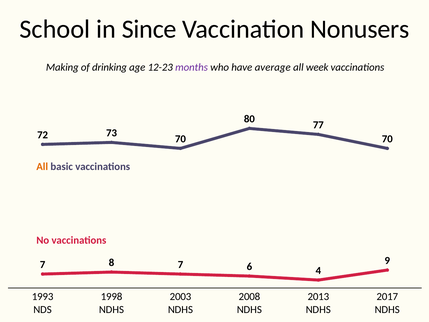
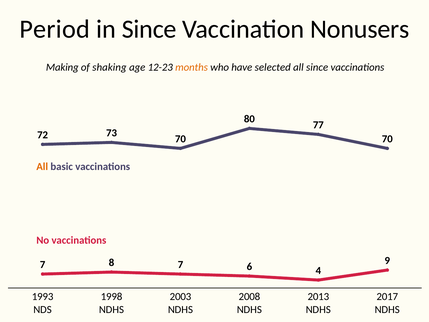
School: School -> Period
drinking: drinking -> shaking
months colour: purple -> orange
average: average -> selected
all week: week -> since
